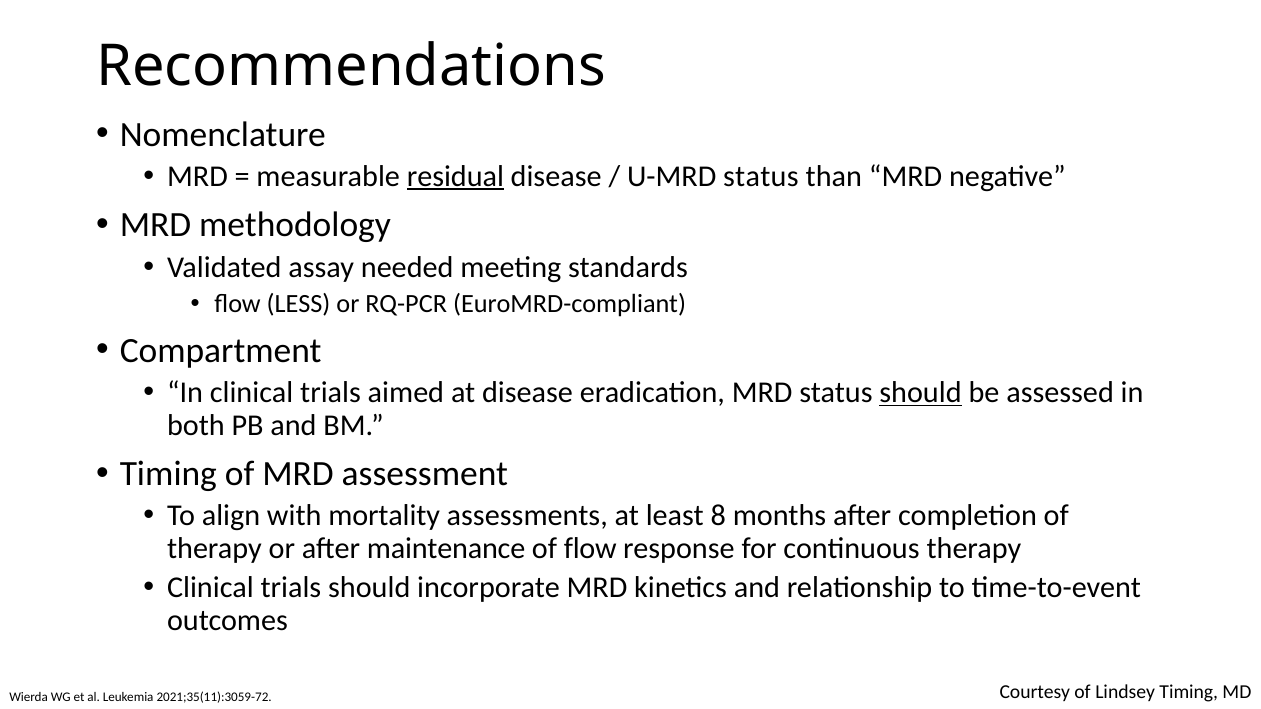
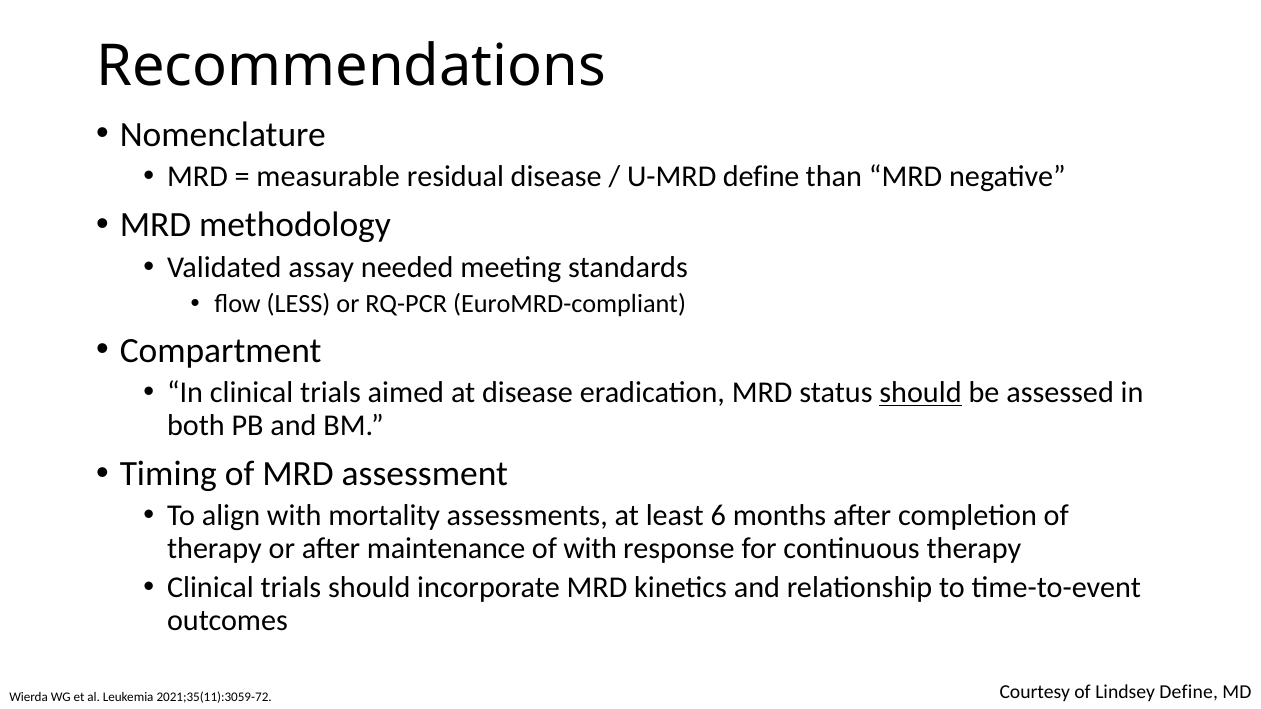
residual underline: present -> none
U-MRD status: status -> define
8: 8 -> 6
of flow: flow -> with
Lindsey Timing: Timing -> Define
